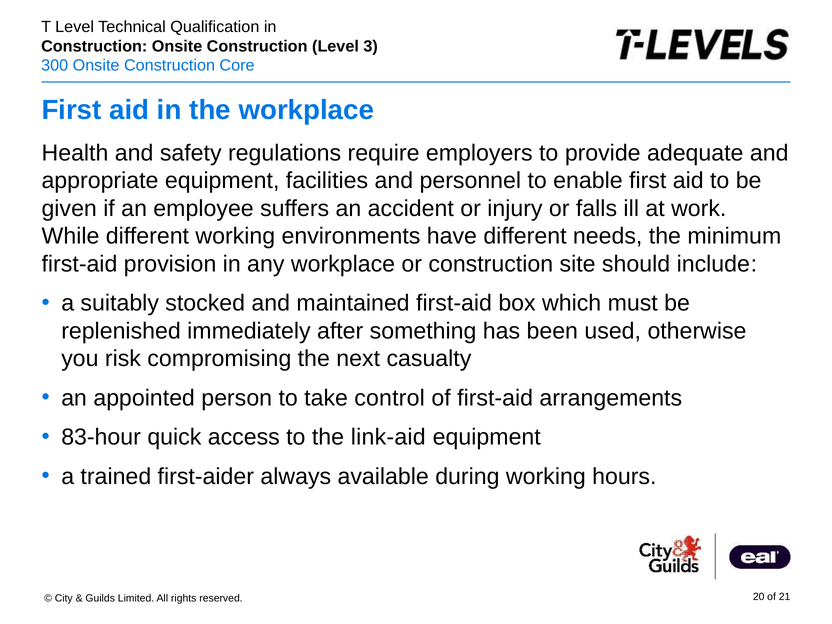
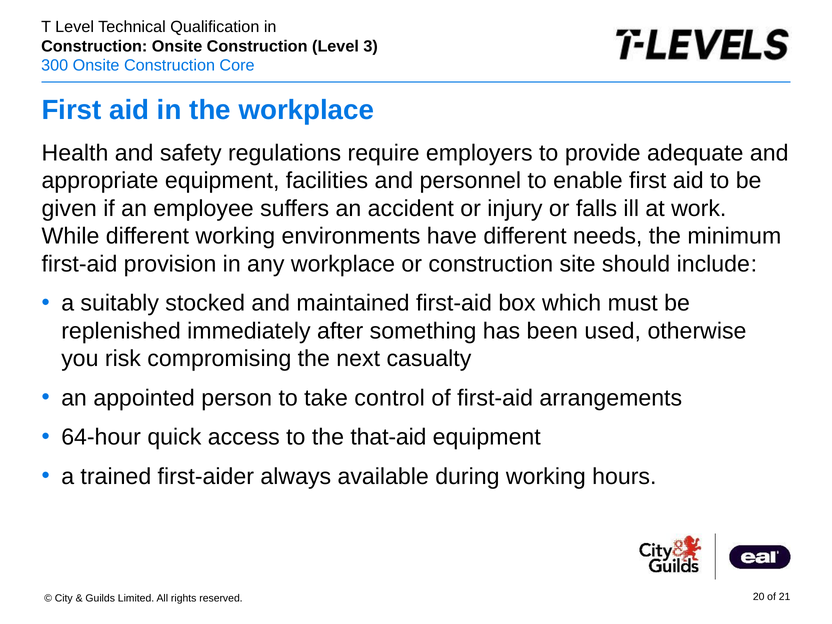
83-hour: 83-hour -> 64-hour
link-aid: link-aid -> that-aid
